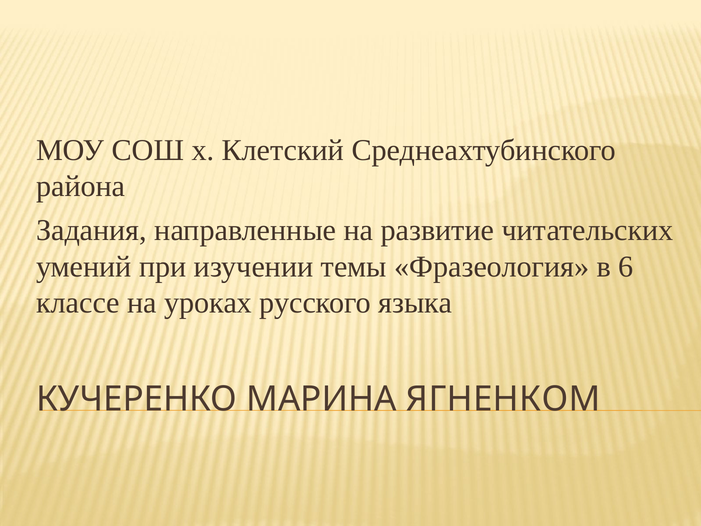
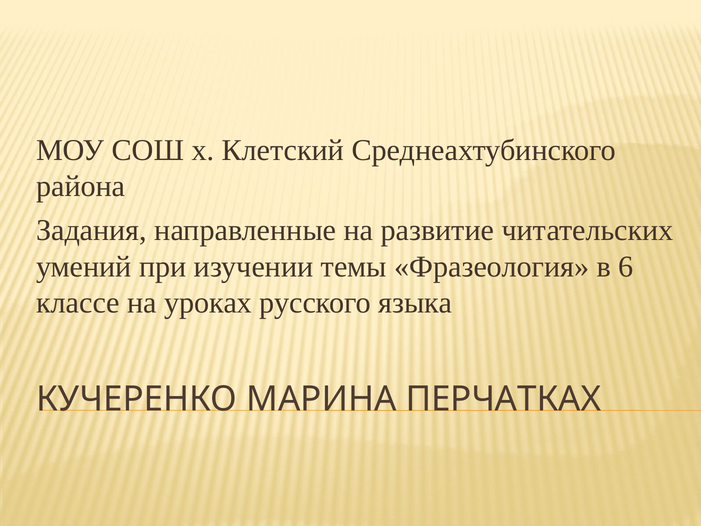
ЯГНЕНКОМ: ЯГНЕНКОМ -> ПЕРЧАТКАХ
